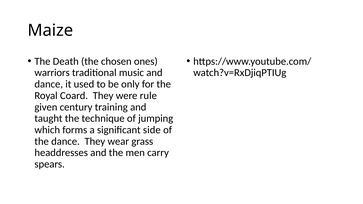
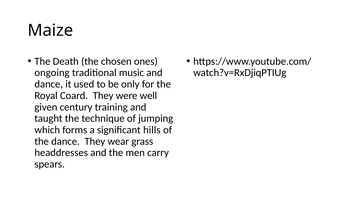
warriors: warriors -> ongoing
rule: rule -> well
side: side -> hills
